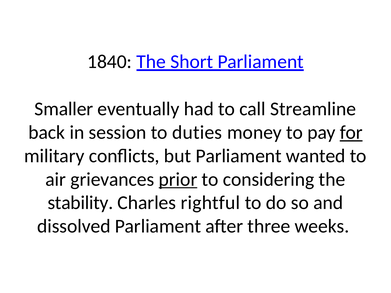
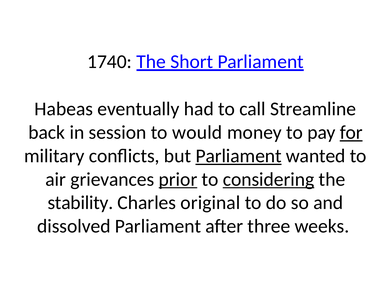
1840: 1840 -> 1740
Smaller: Smaller -> Habeas
duties: duties -> would
Parliament at (239, 156) underline: none -> present
considering underline: none -> present
rightful: rightful -> original
